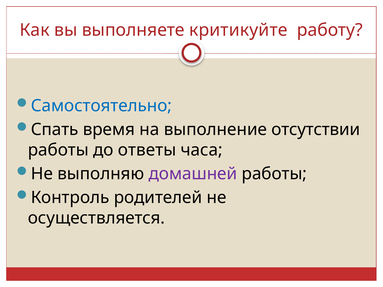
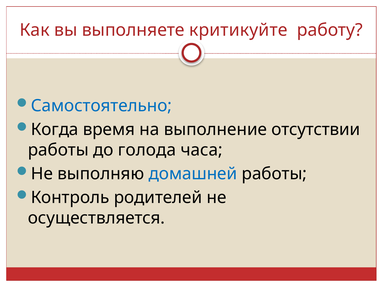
Спать: Спать -> Когда
ответы: ответы -> голода
домашней colour: purple -> blue
